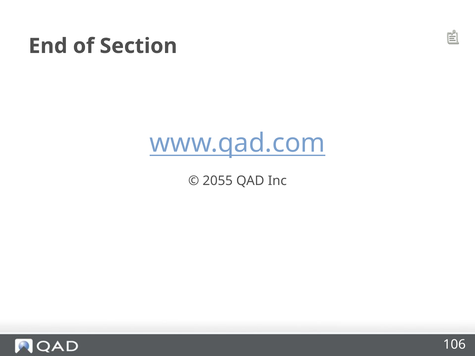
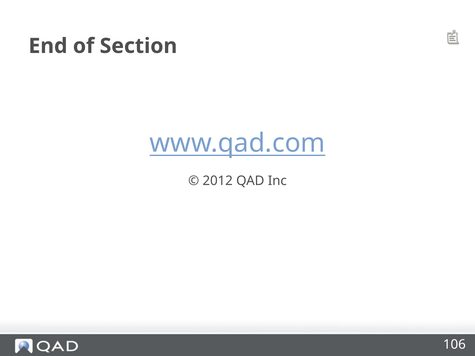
2055: 2055 -> 2012
